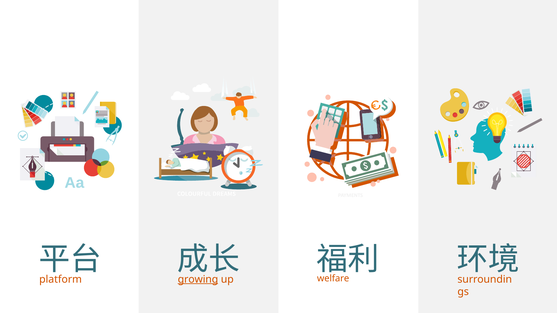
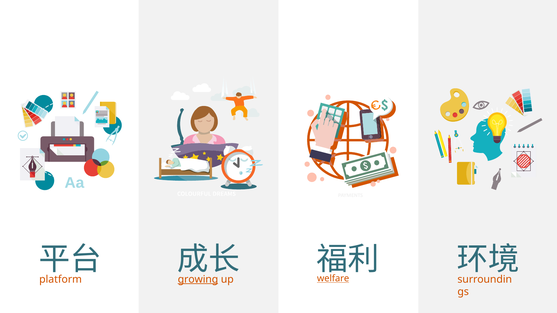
welfare underline: none -> present
